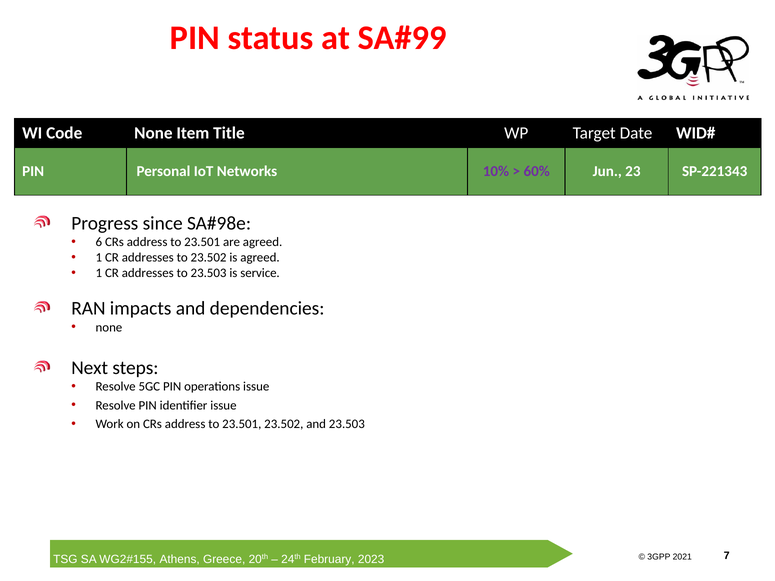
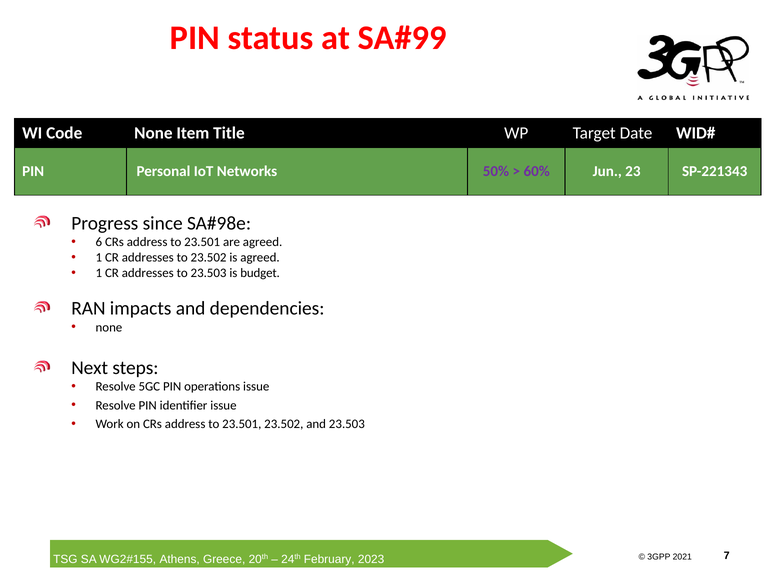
10%: 10% -> 50%
service: service -> budget
